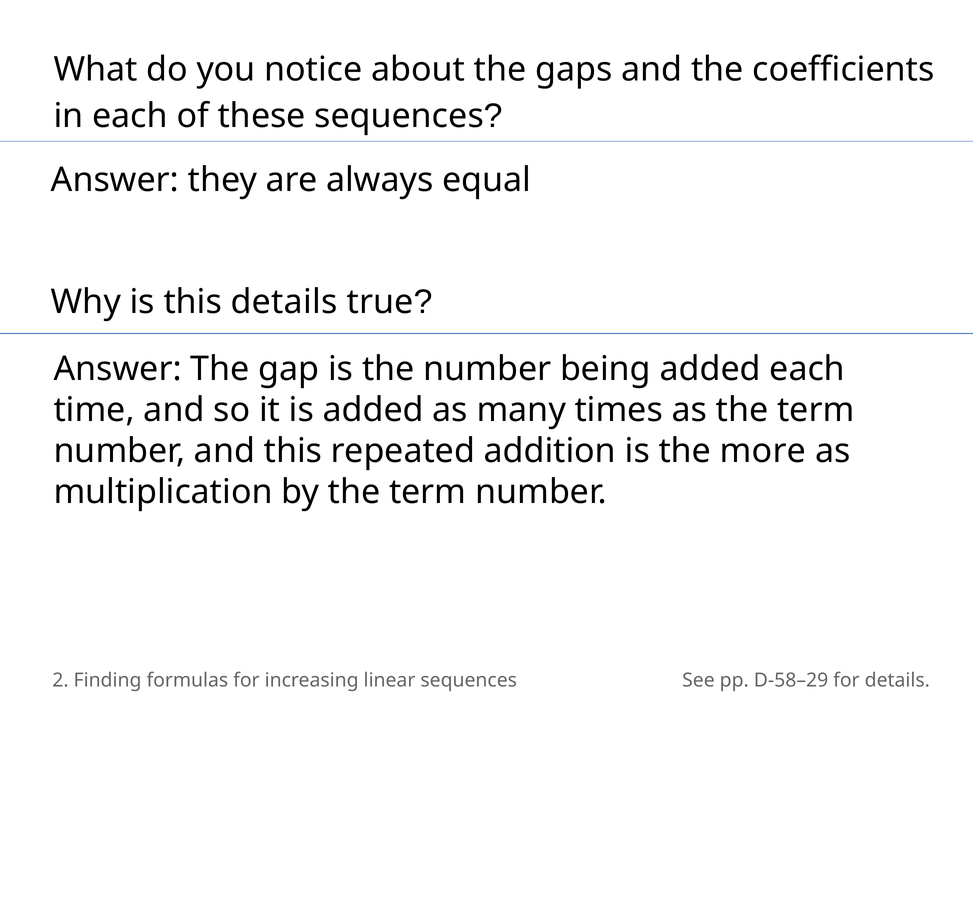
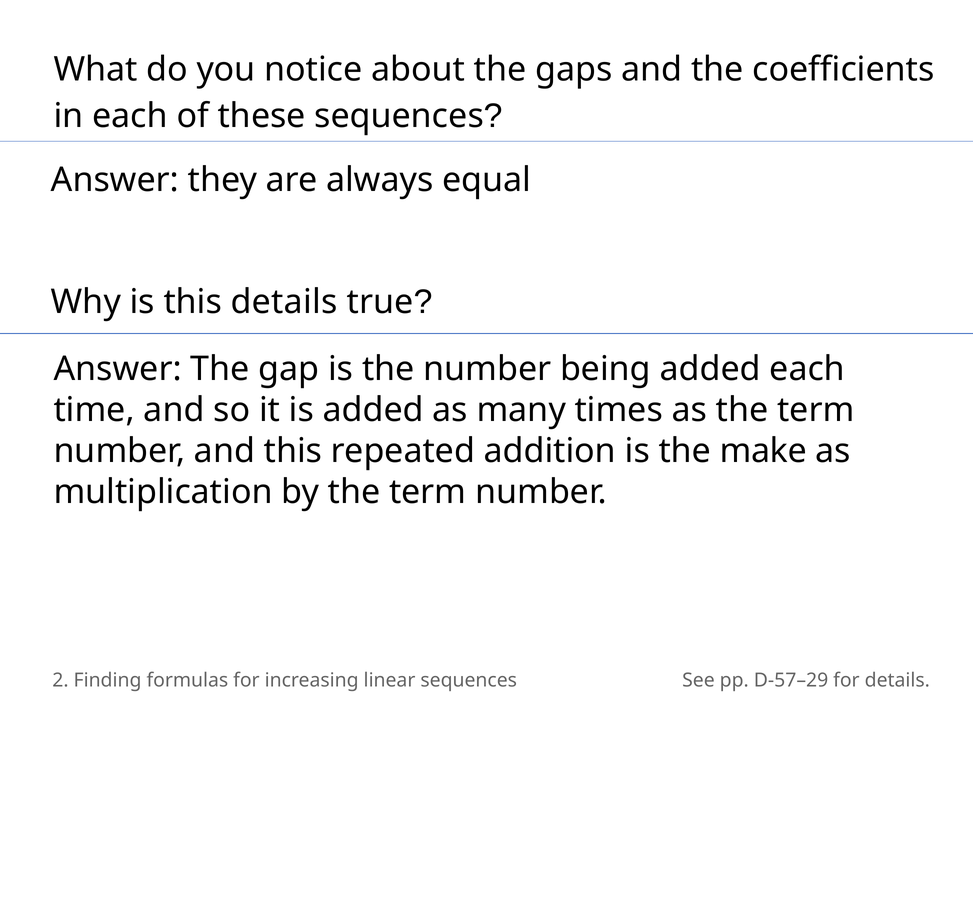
more: more -> make
D-58–29: D-58–29 -> D-57–29
